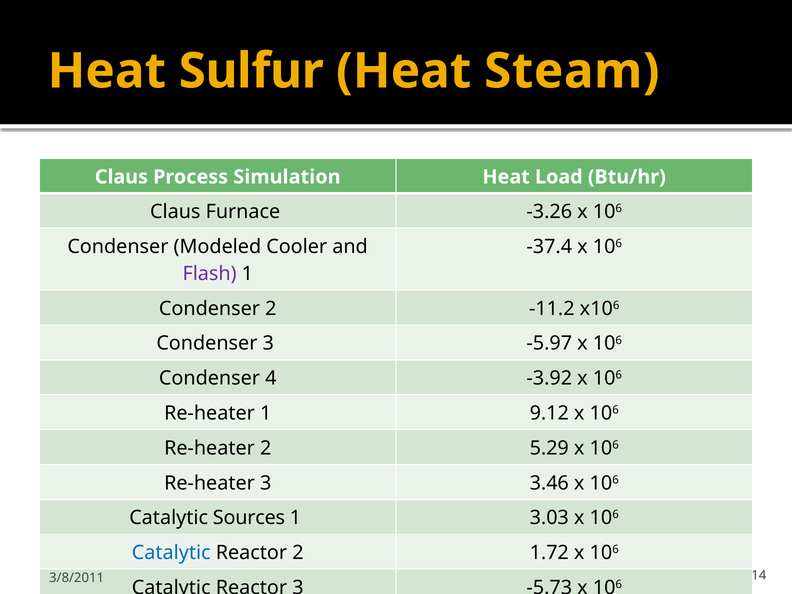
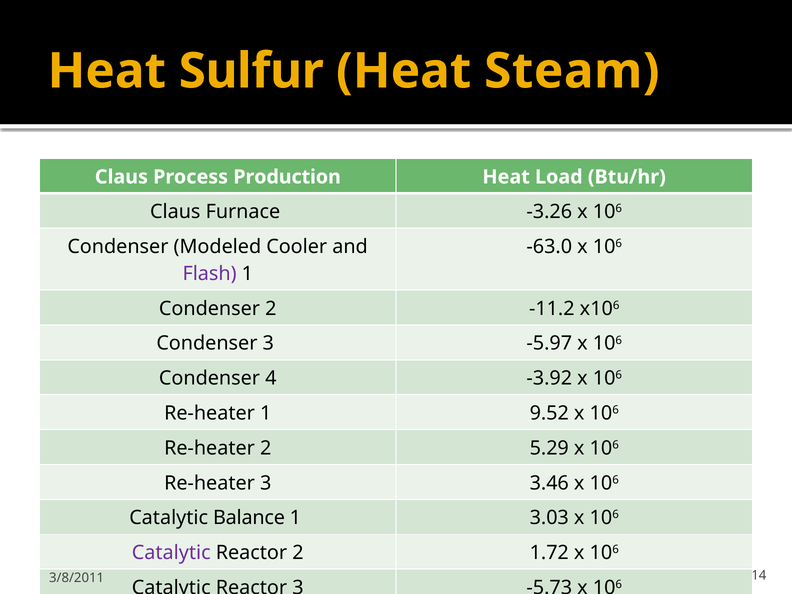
Simulation: Simulation -> Production
-37.4: -37.4 -> -63.0
9.12: 9.12 -> 9.52
Sources: Sources -> Balance
Catalytic at (171, 553) colour: blue -> purple
